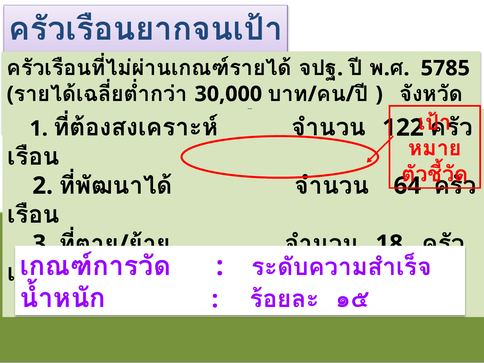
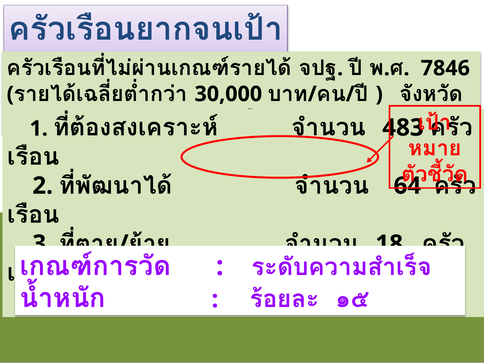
5785: 5785 -> 7846
122: 122 -> 483
